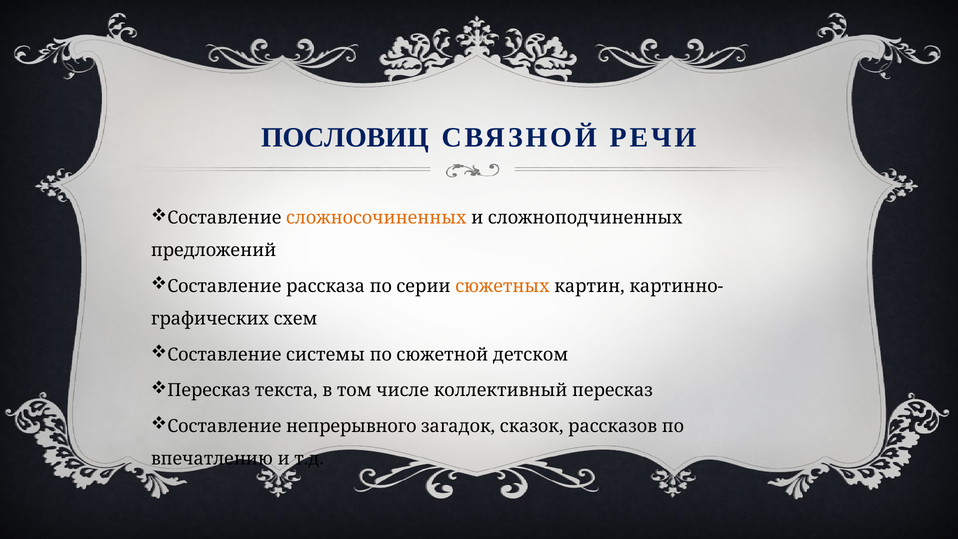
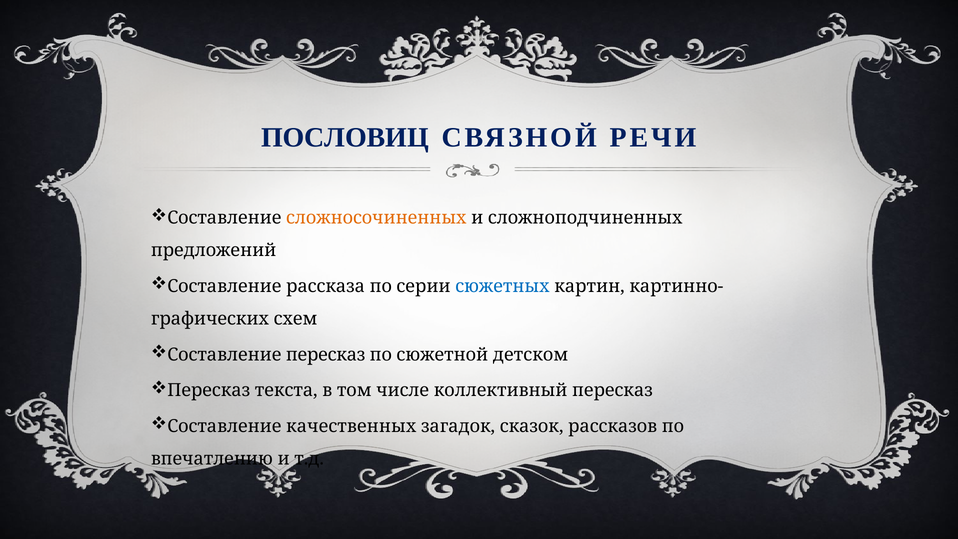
сюжетных colour: orange -> blue
Составление системы: системы -> пересказ
непрерывного: непрерывного -> качественных
